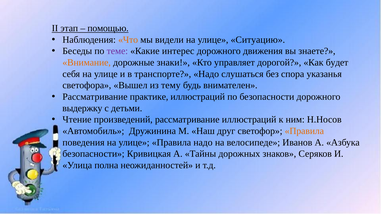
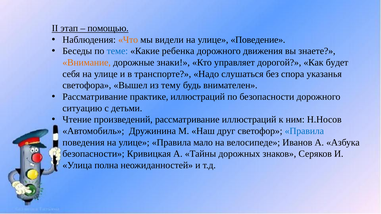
Ситуацию: Ситуацию -> Поведение
теме colour: purple -> blue
интерес: интерес -> ребенка
выдержку: выдержку -> ситуацию
Правила at (304, 131) colour: orange -> blue
Правила надо: надо -> мало
